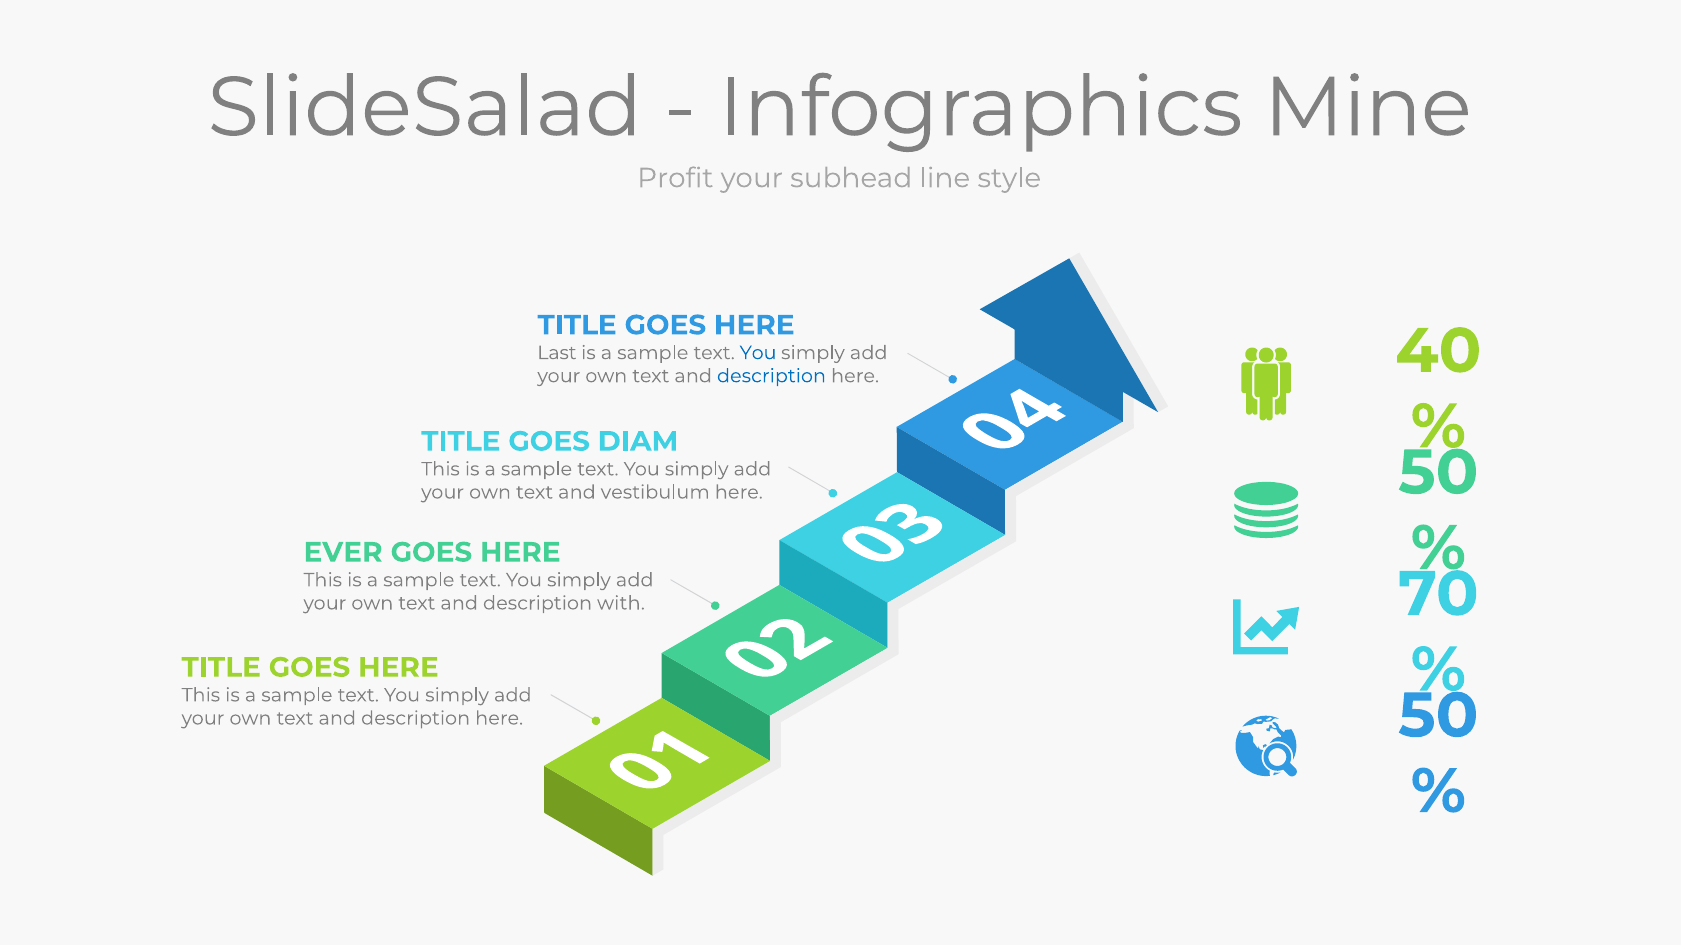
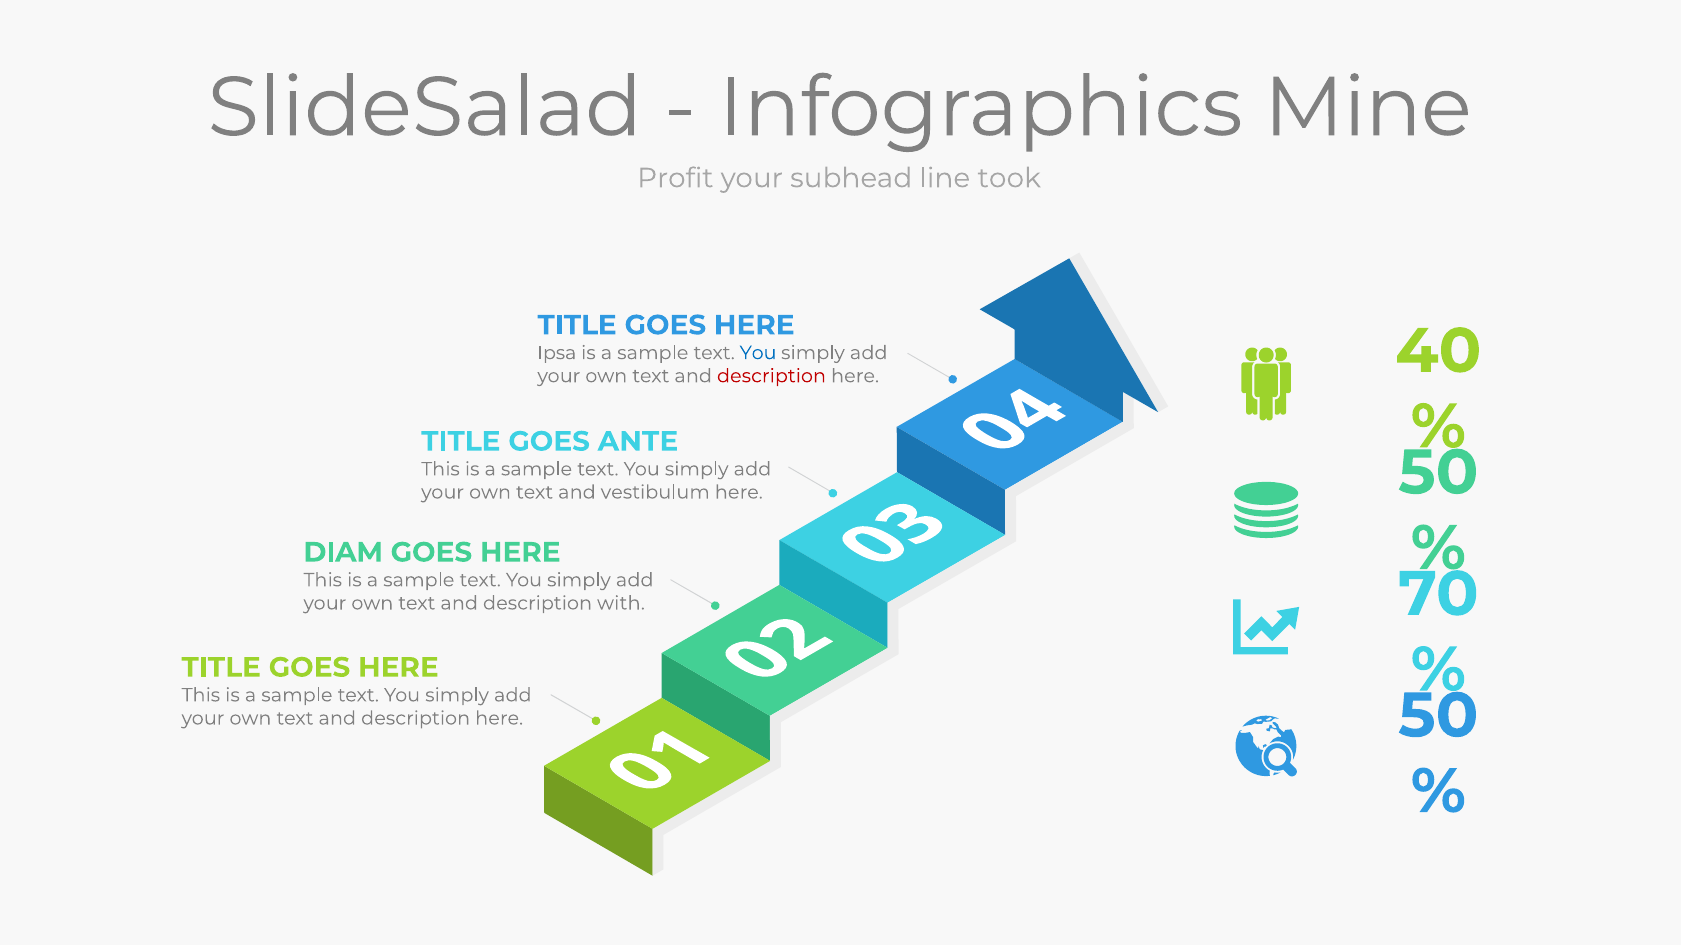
style: style -> took
Last: Last -> Ipsa
description at (771, 376) colour: blue -> red
DIAM: DIAM -> ANTE
EVER: EVER -> DIAM
